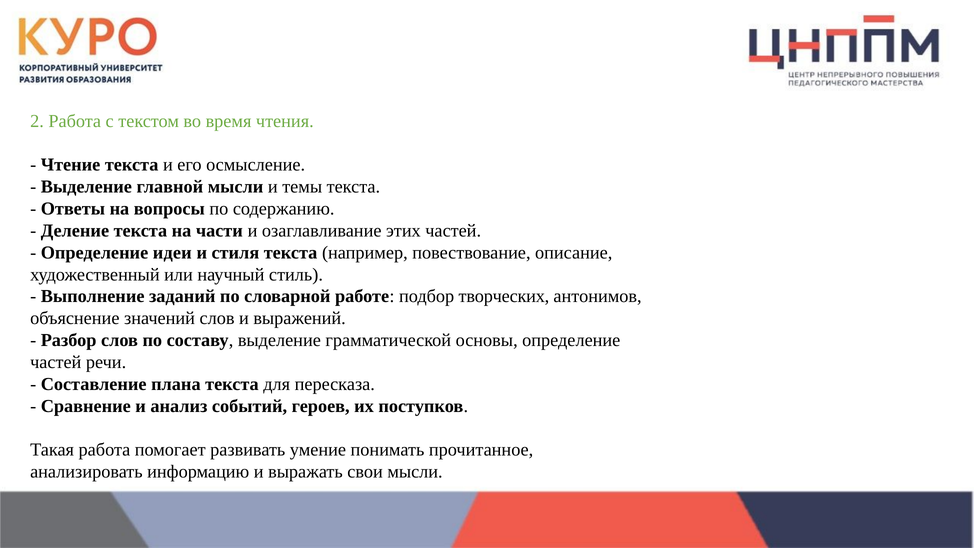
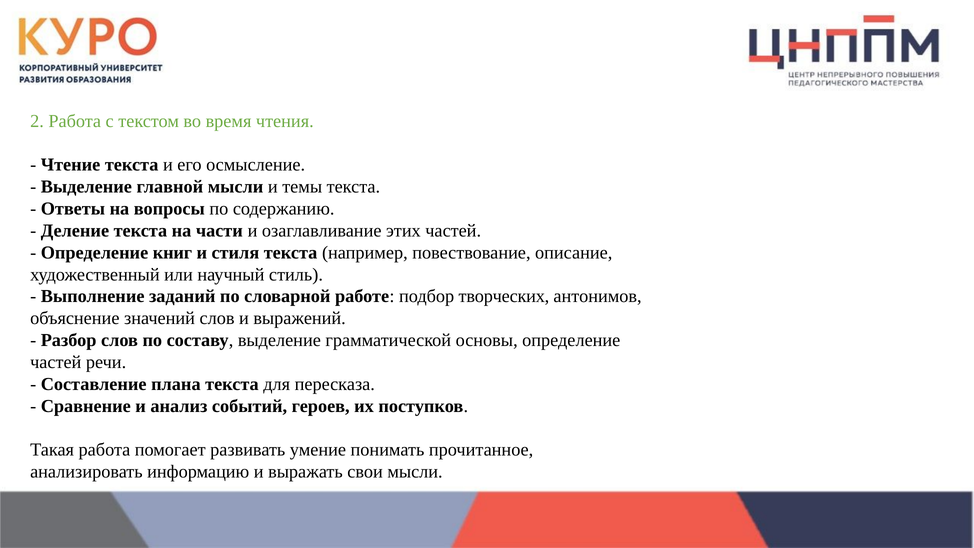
идеи: идеи -> книг
